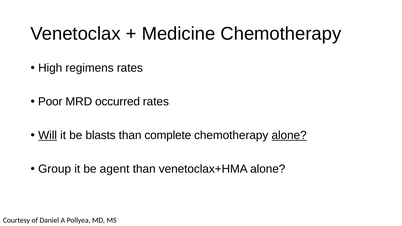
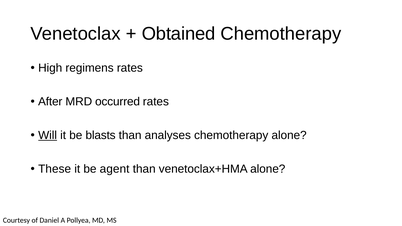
Medicine: Medicine -> Obtained
Poor: Poor -> After
complete: complete -> analyses
alone at (289, 135) underline: present -> none
Group: Group -> These
